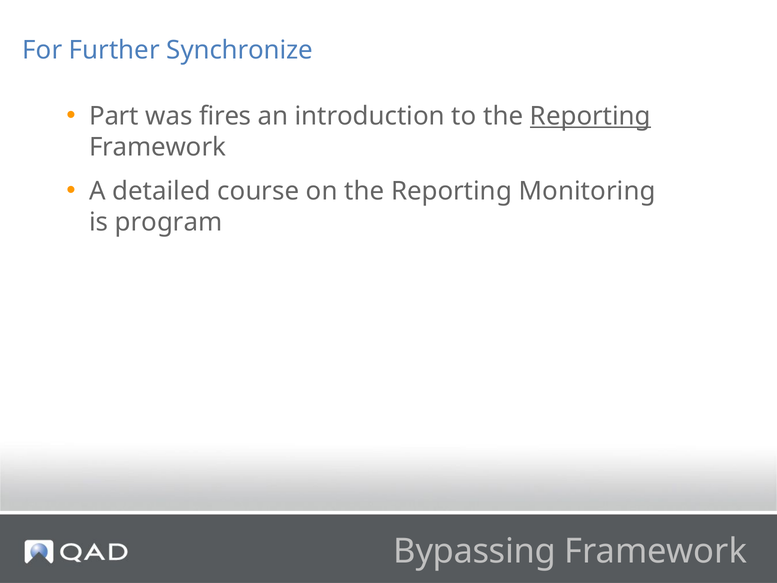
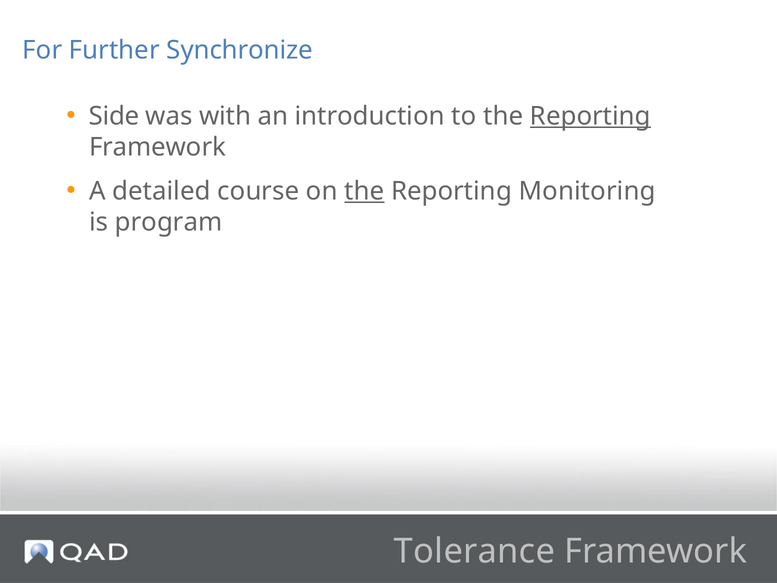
Part: Part -> Side
fires: fires -> with
the at (364, 191) underline: none -> present
Bypassing: Bypassing -> Tolerance
